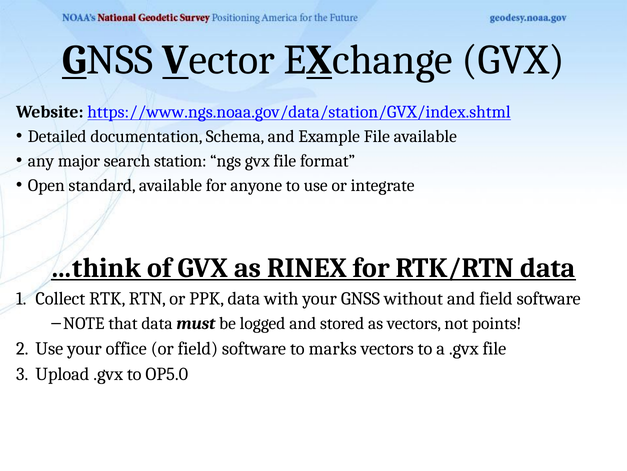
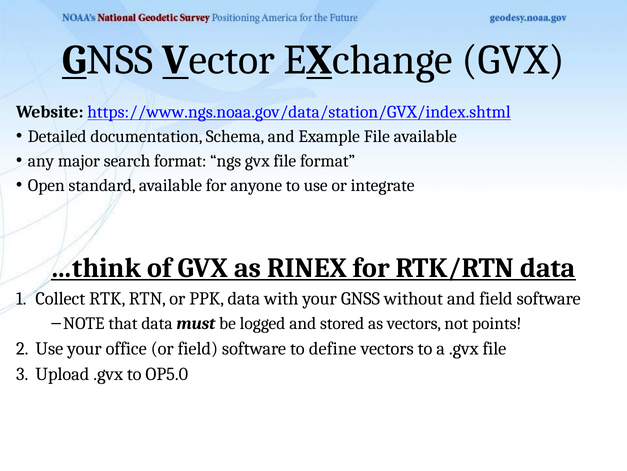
search station: station -> format
marks: marks -> define
